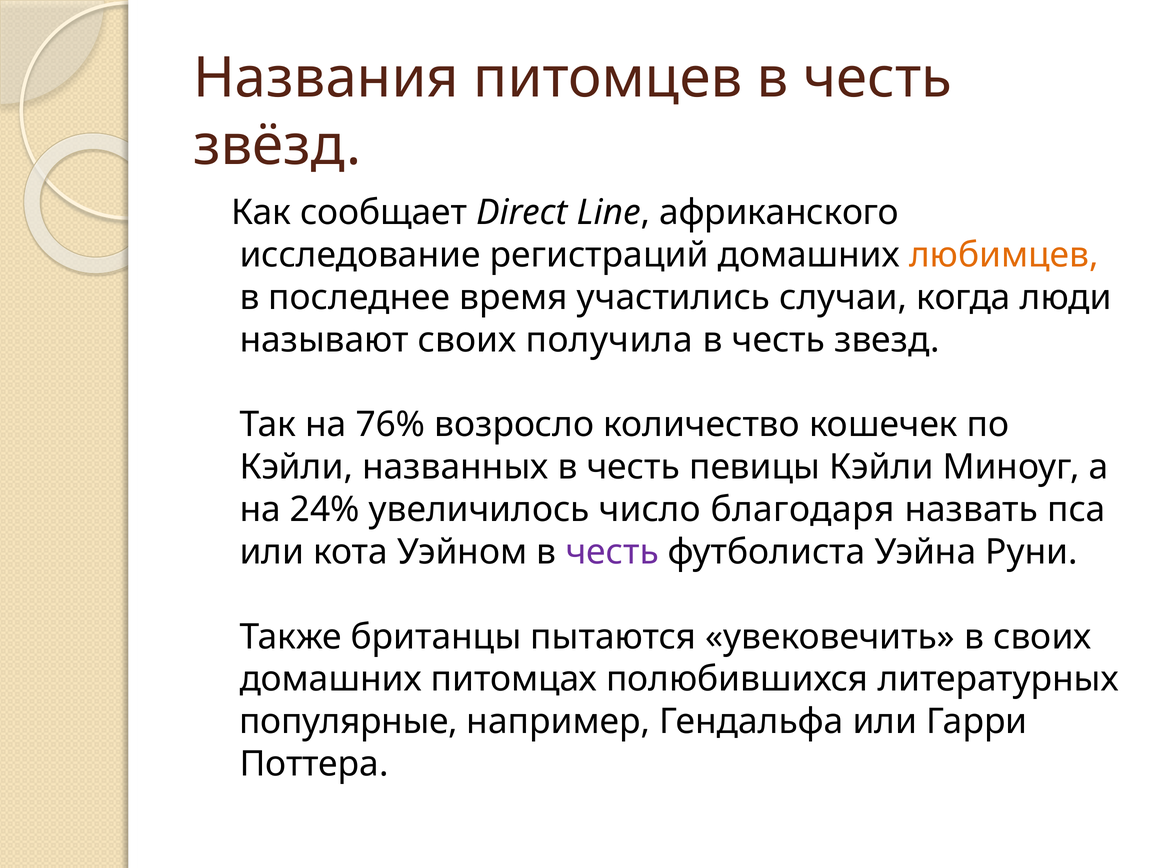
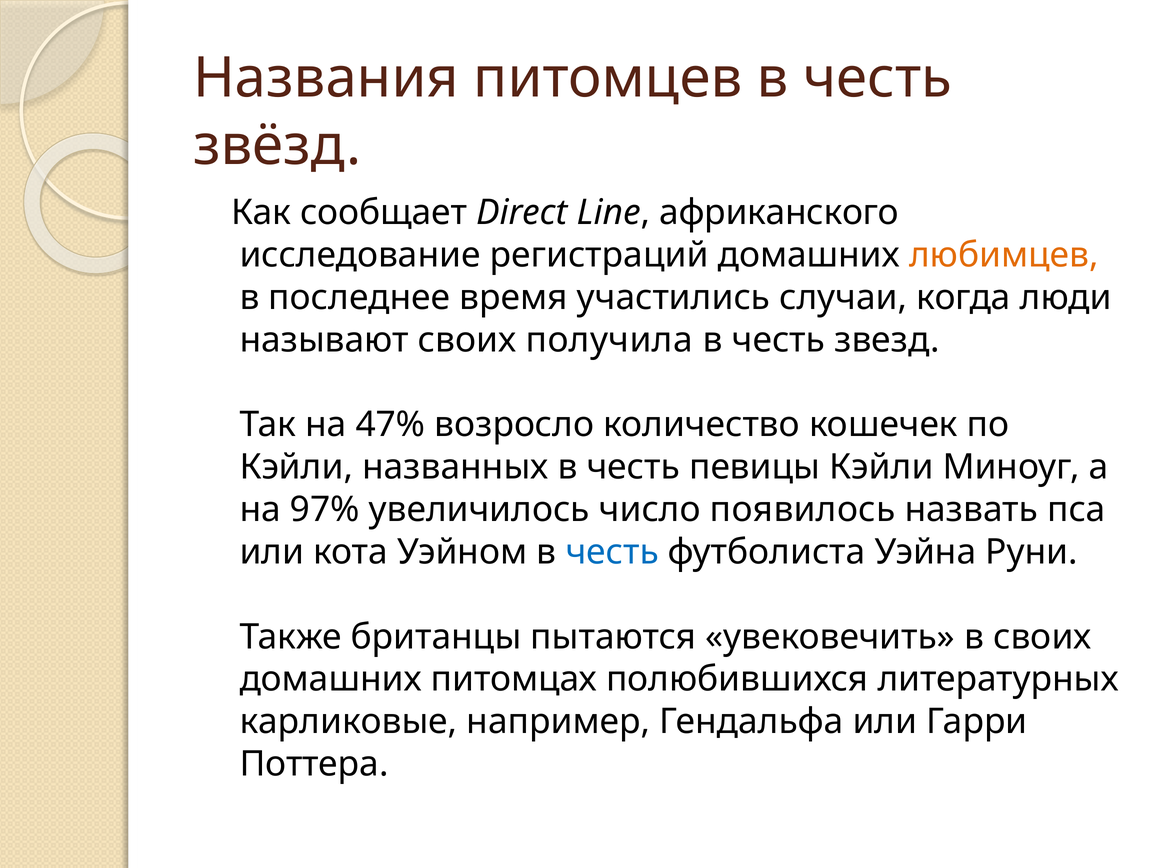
76%: 76% -> 47%
24%: 24% -> 97%
благодаря: благодаря -> появилось
честь at (612, 552) colour: purple -> blue
популярные: популярные -> карликовые
